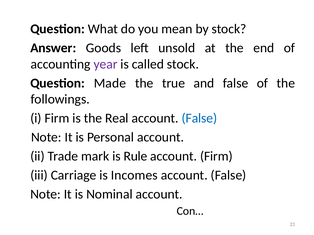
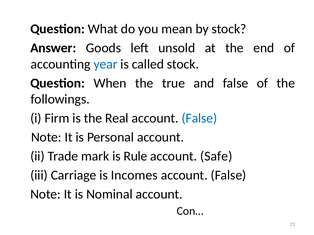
year colour: purple -> blue
Made: Made -> When
account Firm: Firm -> Safe
